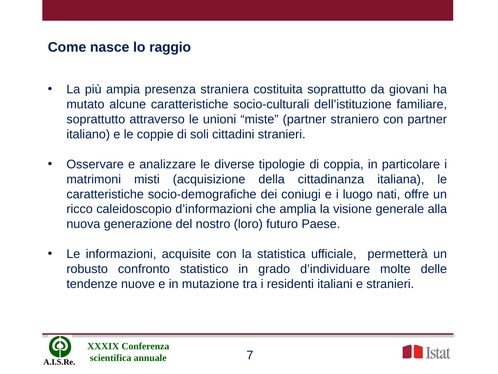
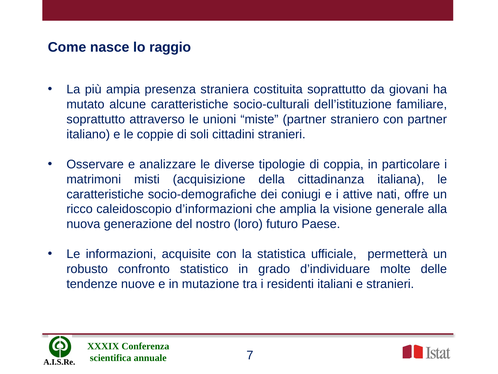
luogo: luogo -> attive
